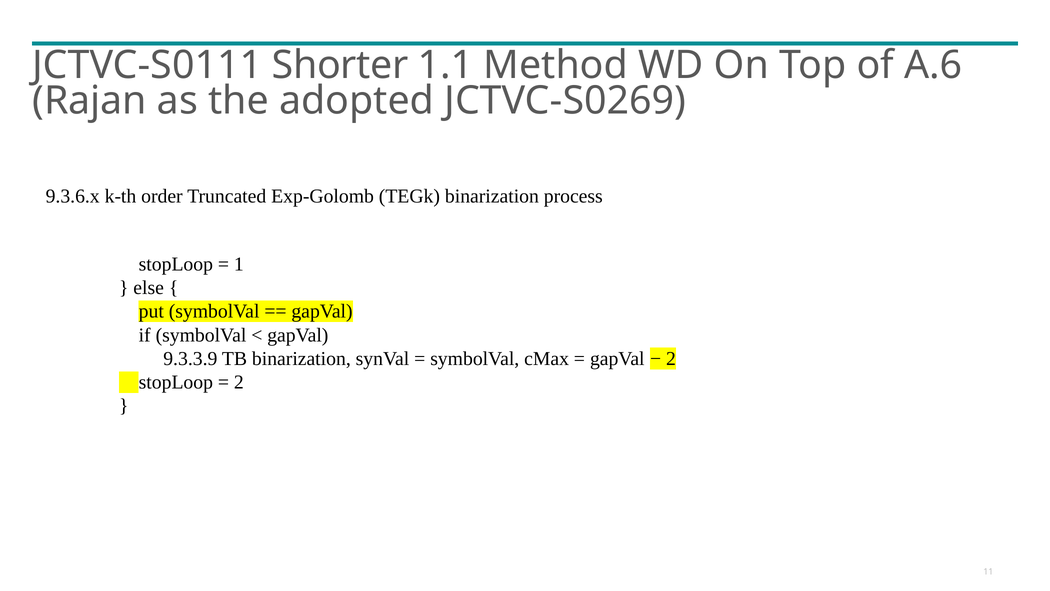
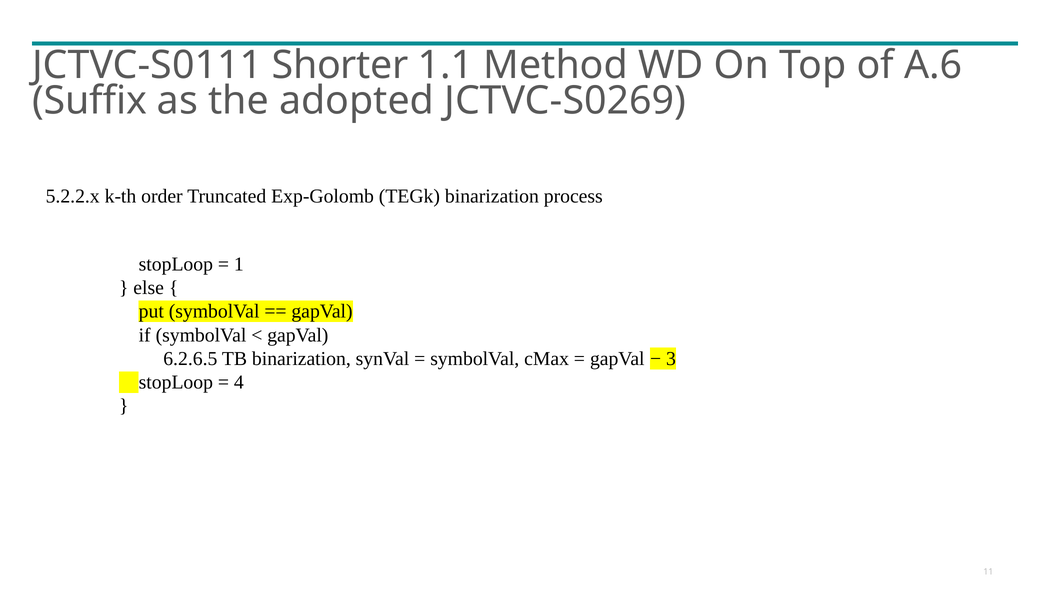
Rajan: Rajan -> Suffix
9.3.6.x: 9.3.6.x -> 5.2.2.x
9.3.3.9: 9.3.3.9 -> 6.2.6.5
2 at (671, 359): 2 -> 3
2 at (239, 382): 2 -> 4
